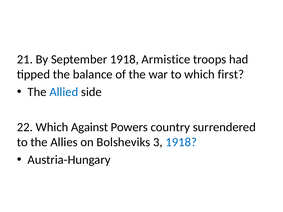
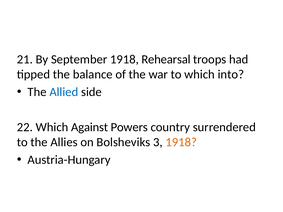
Armistice: Armistice -> Rehearsal
first: first -> into
1918 at (181, 142) colour: blue -> orange
